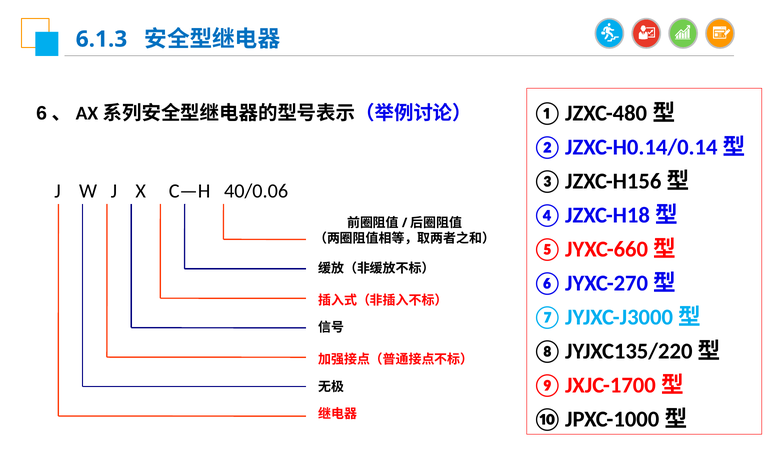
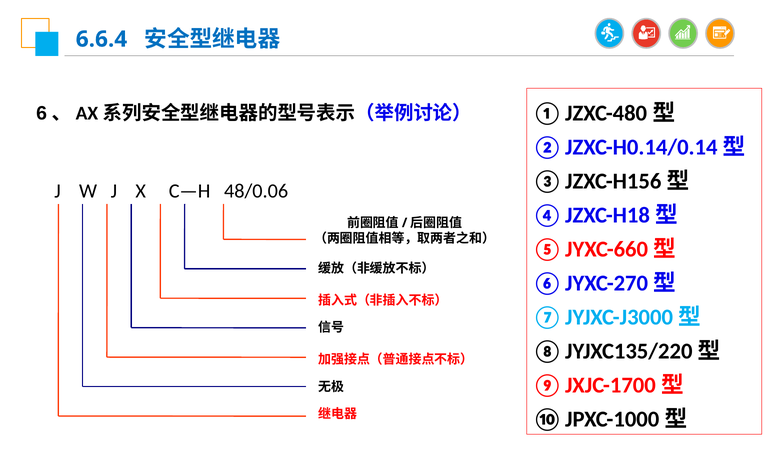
6.1.3: 6.1.3 -> 6.6.4
40/0.06: 40/0.06 -> 48/0.06
